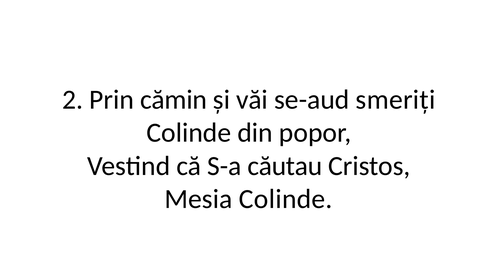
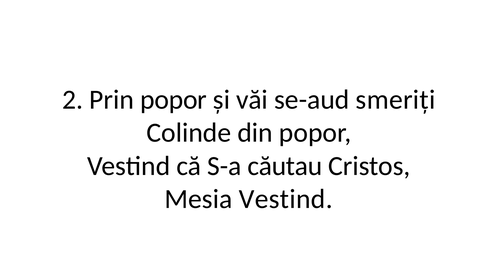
Prin cămin: cămin -> popor
Mesia Colinde: Colinde -> Vestind
